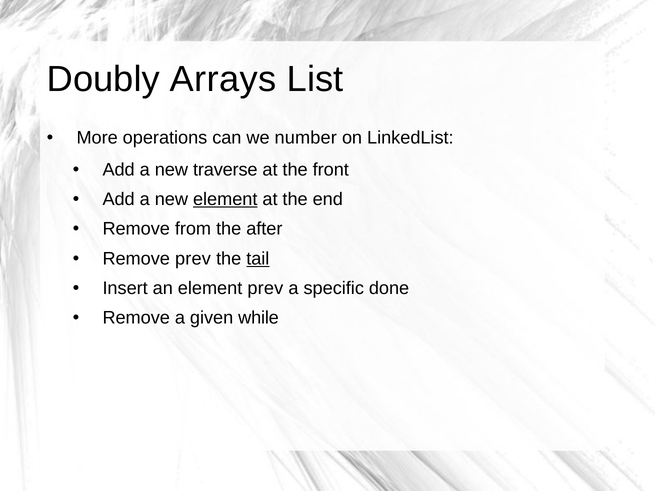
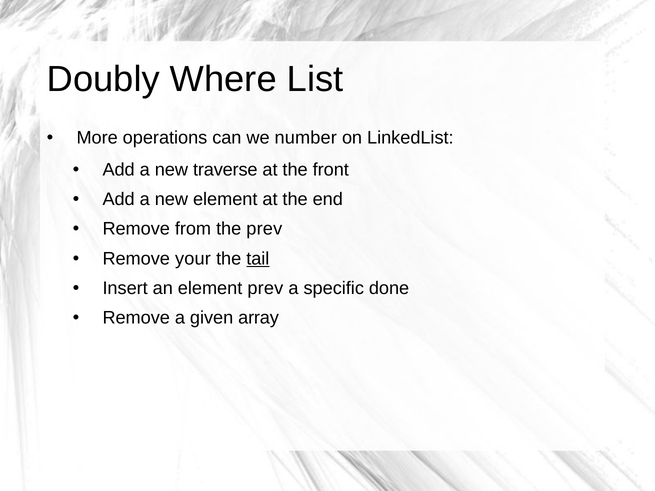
Arrays: Arrays -> Where
element at (225, 199) underline: present -> none
the after: after -> prev
Remove prev: prev -> your
while: while -> array
